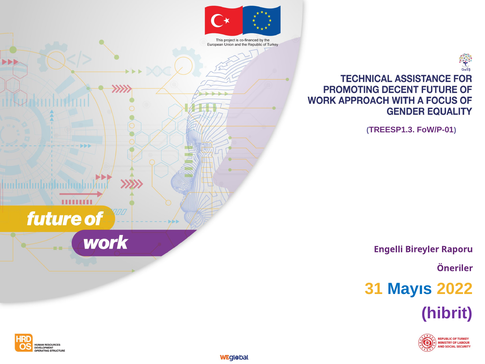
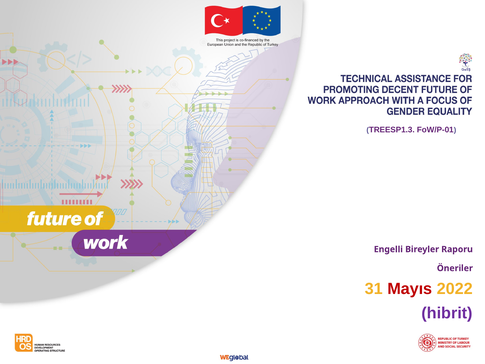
Mayıs colour: blue -> red
